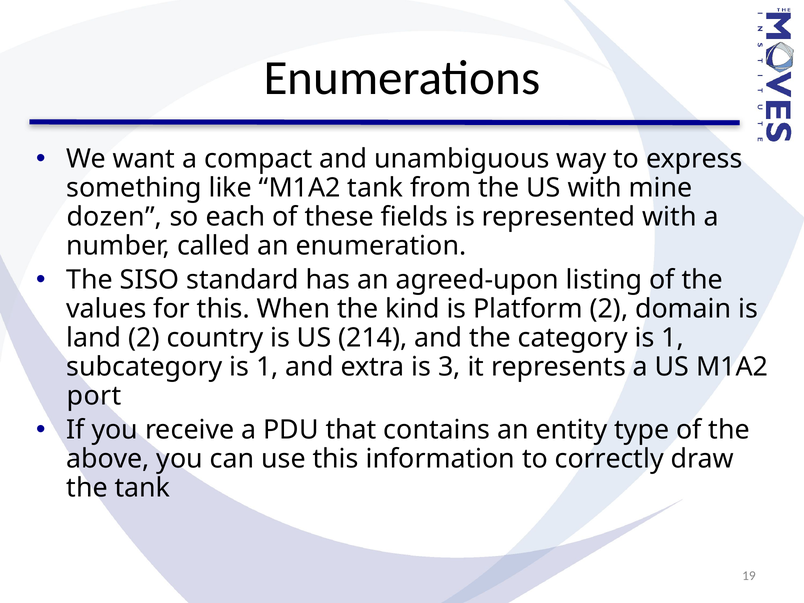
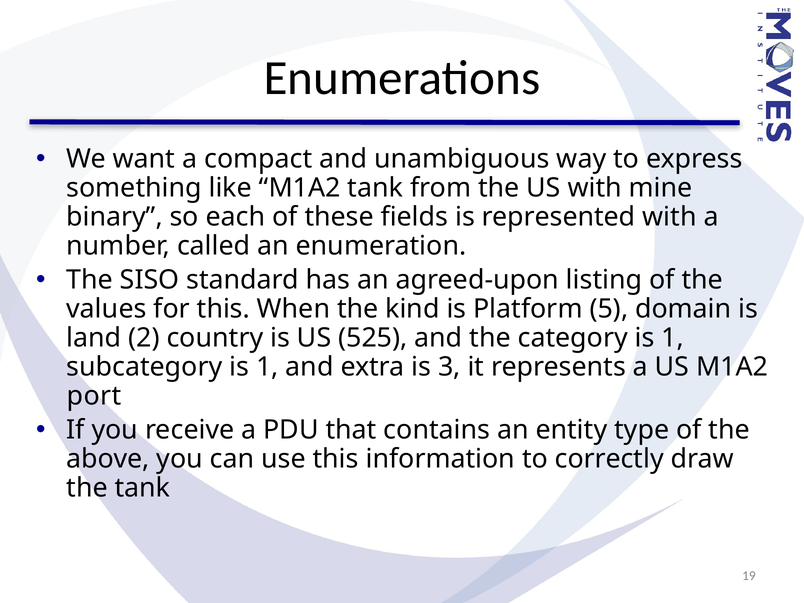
dozen: dozen -> binary
Platform 2: 2 -> 5
214: 214 -> 525
